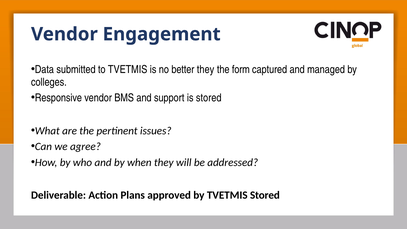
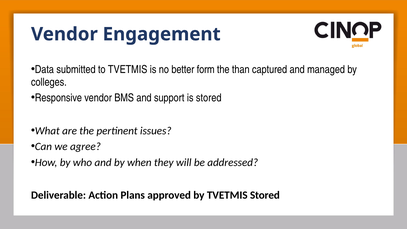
better they: they -> form
form: form -> than
